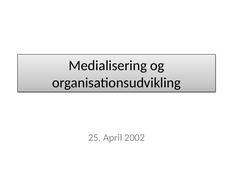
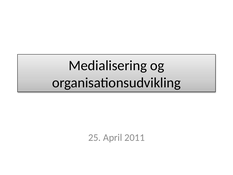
2002: 2002 -> 2011
